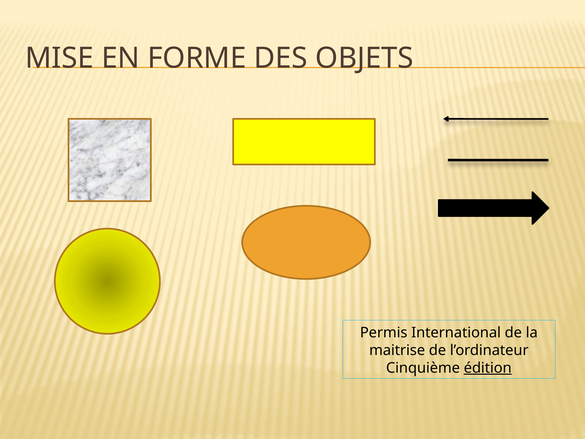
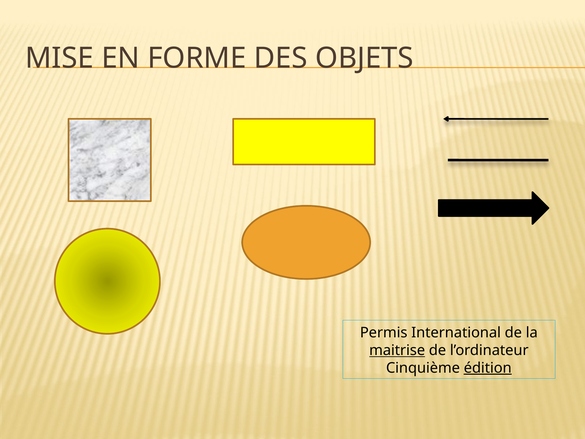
maitrise underline: none -> present
